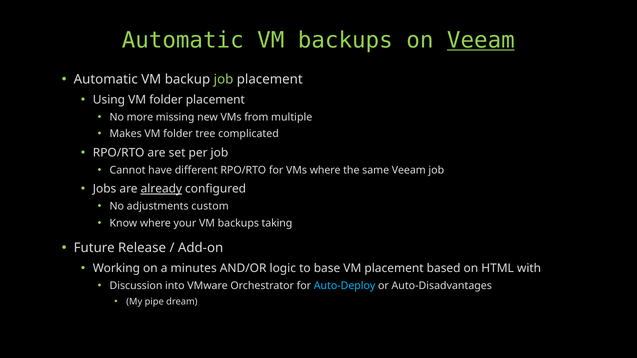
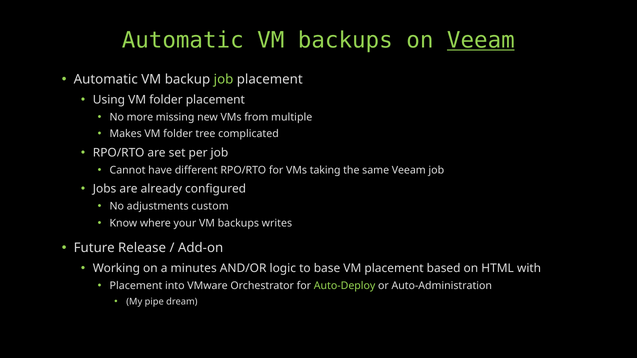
VMs where: where -> taking
already underline: present -> none
taking: taking -> writes
Discussion at (136, 286): Discussion -> Placement
Auto-Deploy colour: light blue -> light green
Auto-Disadvantages: Auto-Disadvantages -> Auto-Administration
